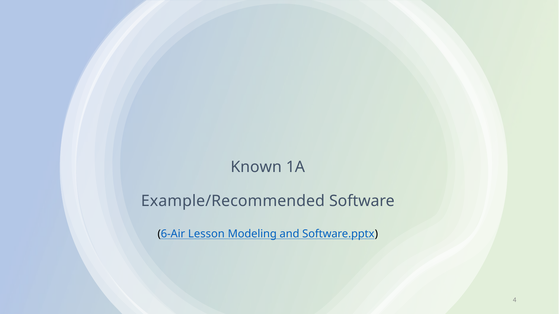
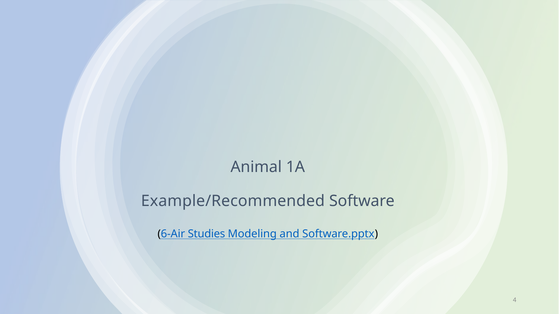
Known: Known -> Animal
Lesson: Lesson -> Studies
